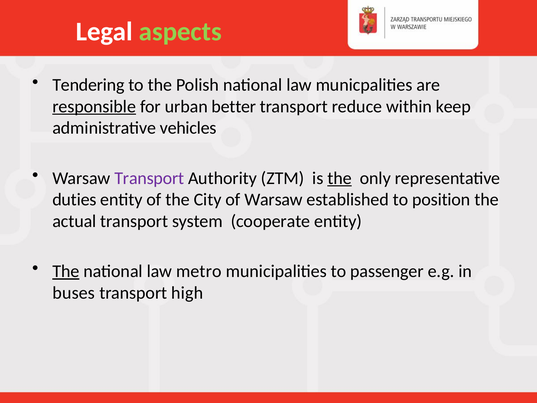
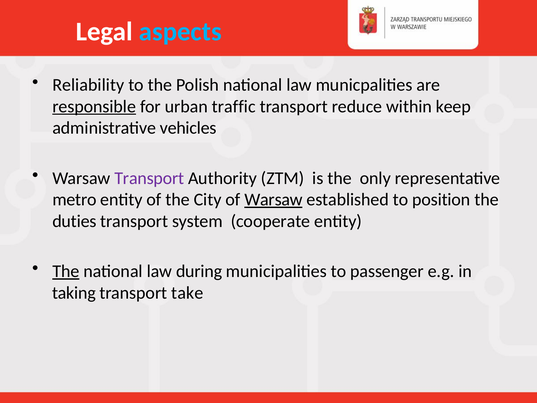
aspects colour: light green -> light blue
Tendering: Tendering -> Reliability
better: better -> traffic
the at (340, 178) underline: present -> none
duties: duties -> metro
Warsaw at (274, 200) underline: none -> present
actual: actual -> duties
metro: metro -> during
buses: buses -> taking
high: high -> take
